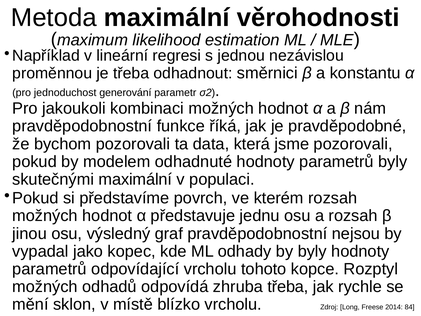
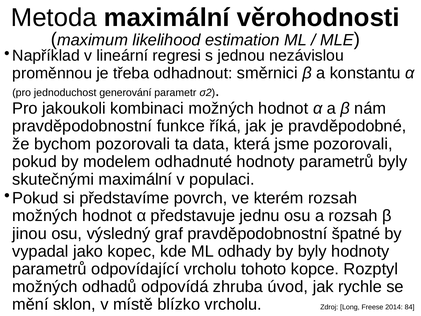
nejsou: nejsou -> špatné
zhruba třeba: třeba -> úvod
